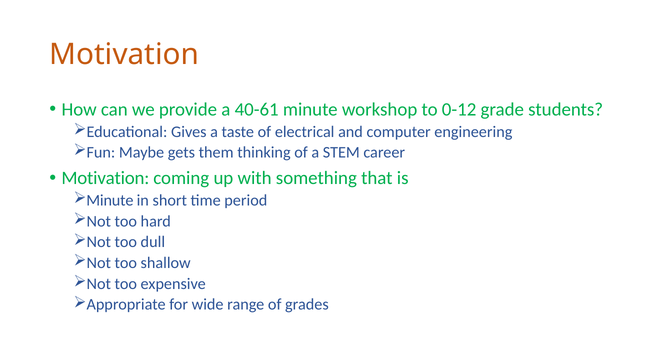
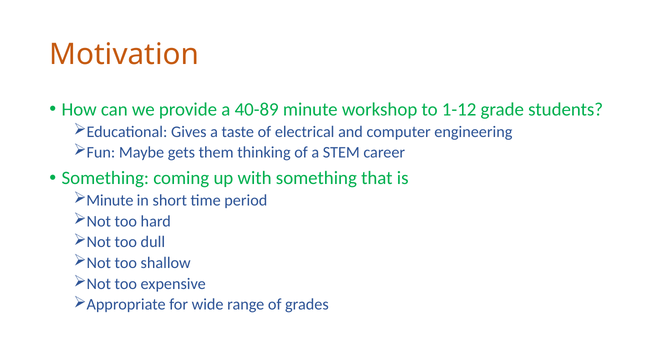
40-61: 40-61 -> 40-89
0-12: 0-12 -> 1-12
Motivation at (105, 178): Motivation -> Something
